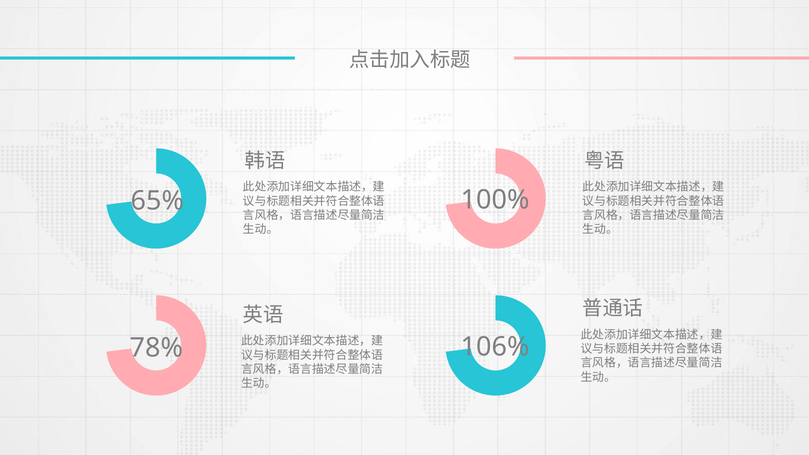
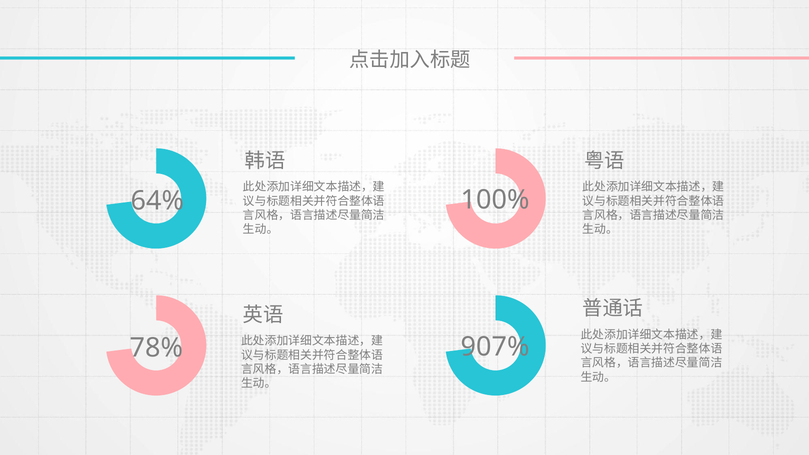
65%: 65% -> 64%
106%: 106% -> 907%
